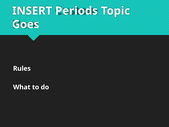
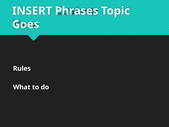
Periods: Periods -> Phrases
